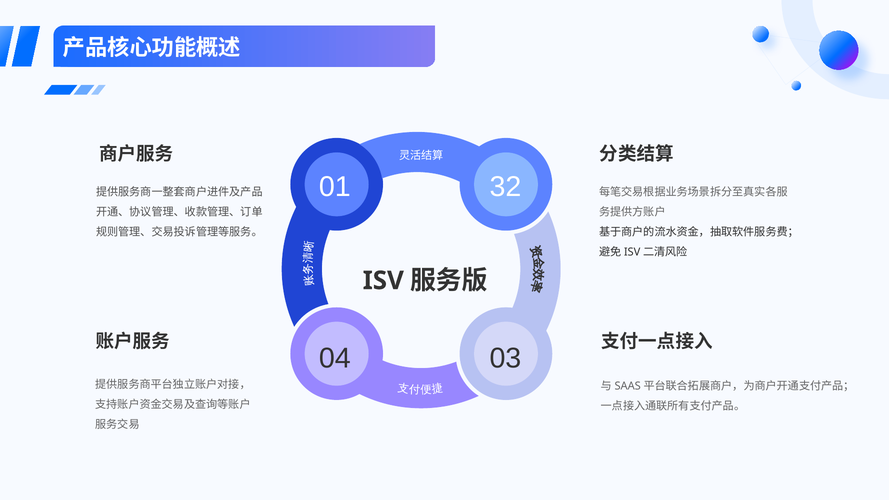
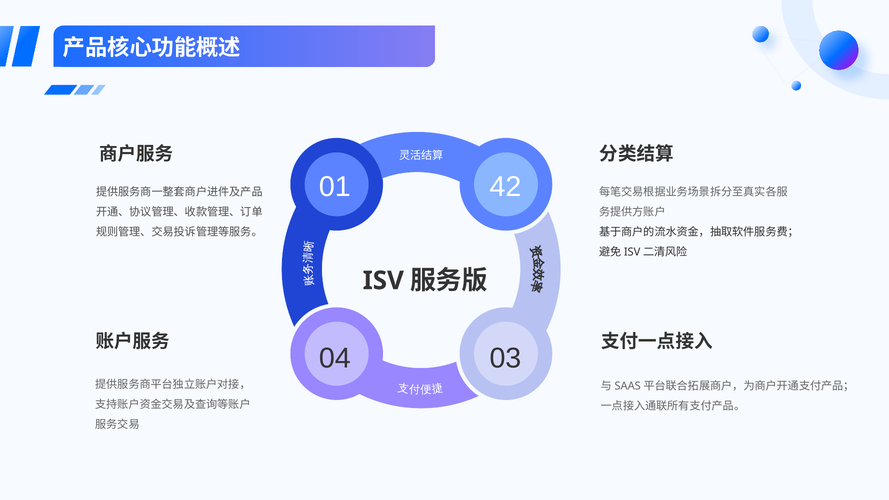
32: 32 -> 42
